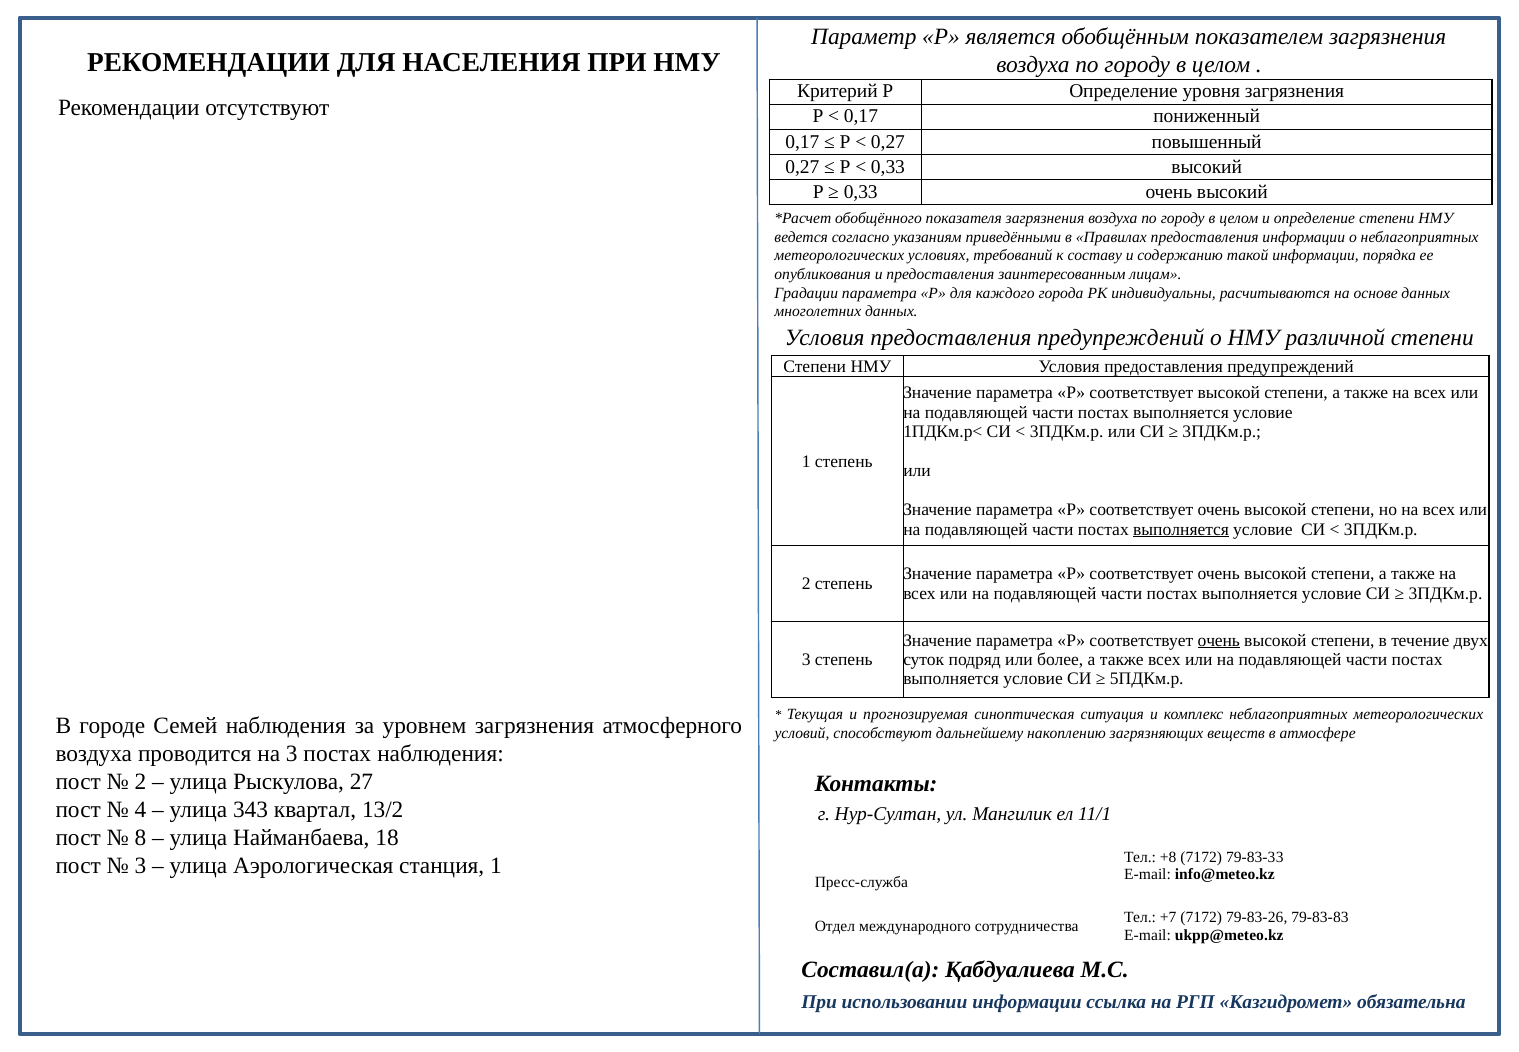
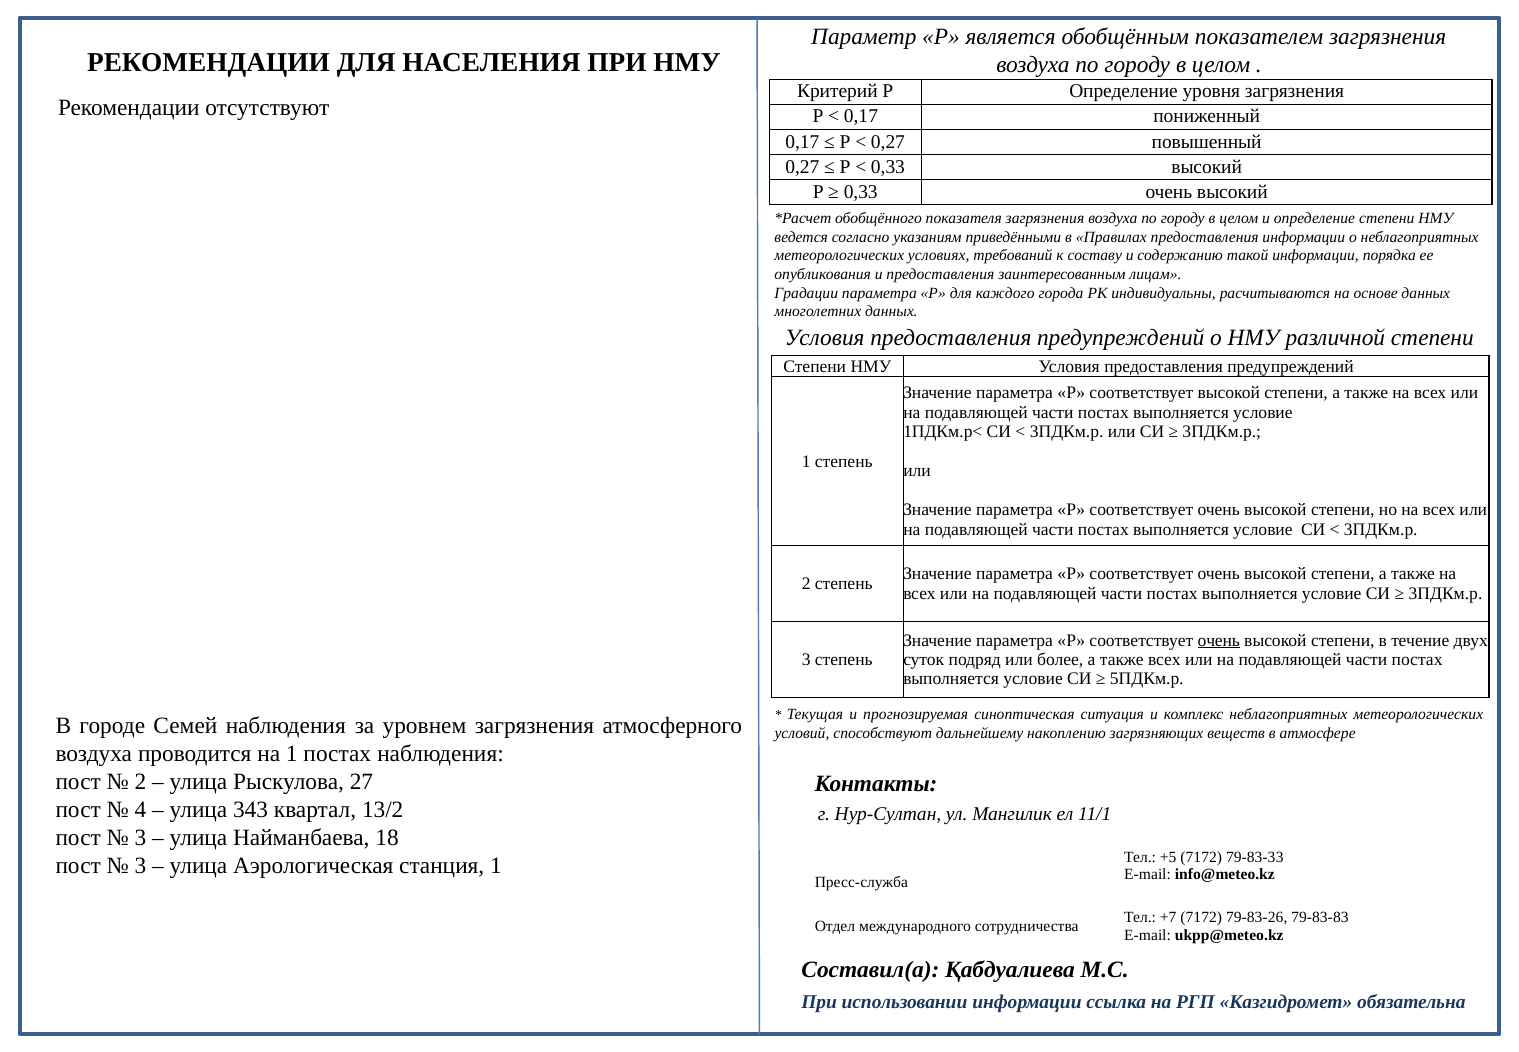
выполняется at (1181, 529) underline: present -> none
на 3: 3 -> 1
8 at (140, 837): 8 -> 3
+8: +8 -> +5
